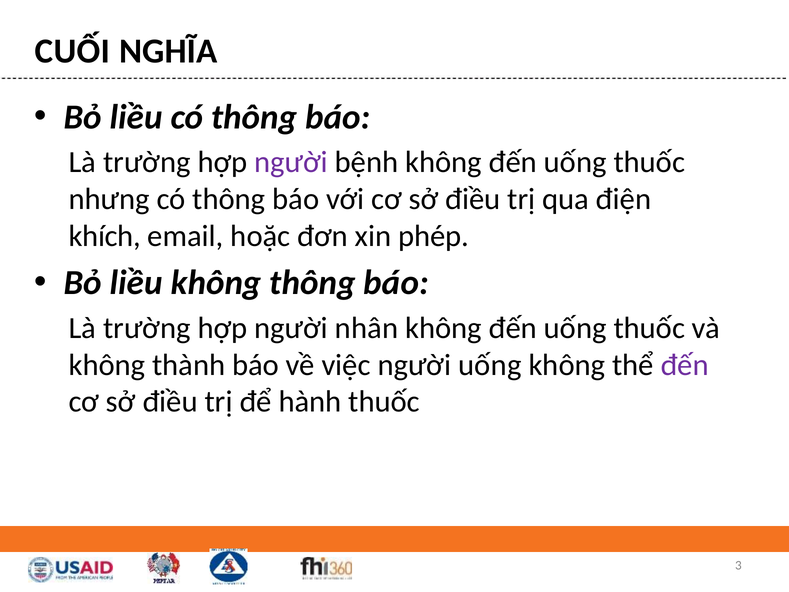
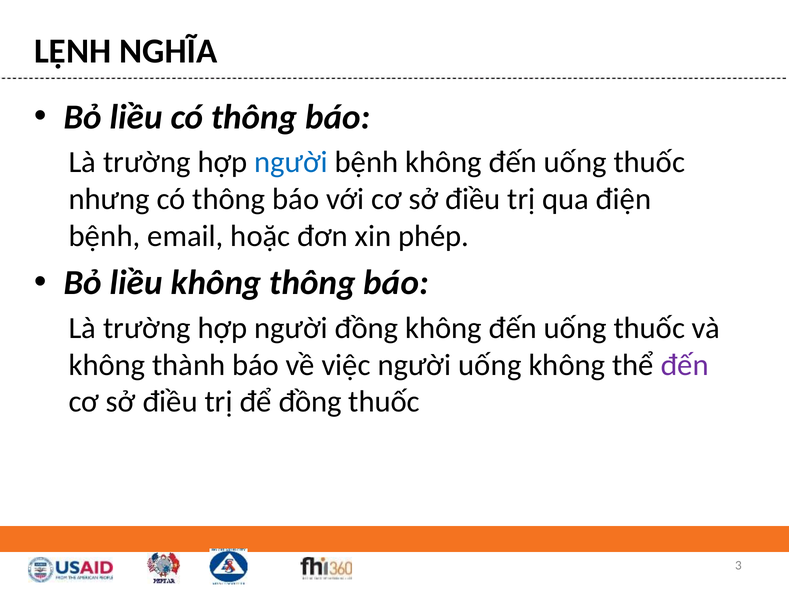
CUỐI: CUỐI -> LỆNH
người at (291, 162) colour: purple -> blue
khích at (105, 236): khích -> bệnh
người nhân: nhân -> đồng
để hành: hành -> đồng
